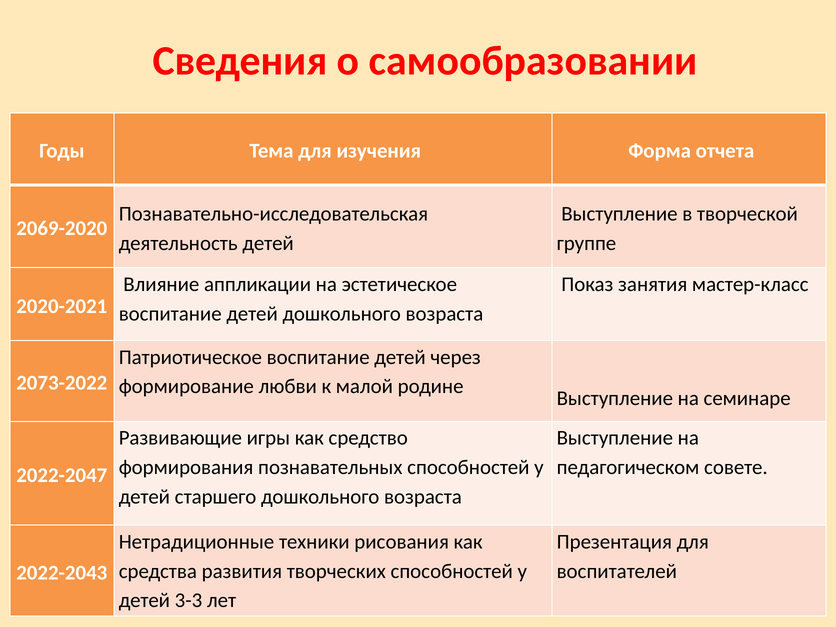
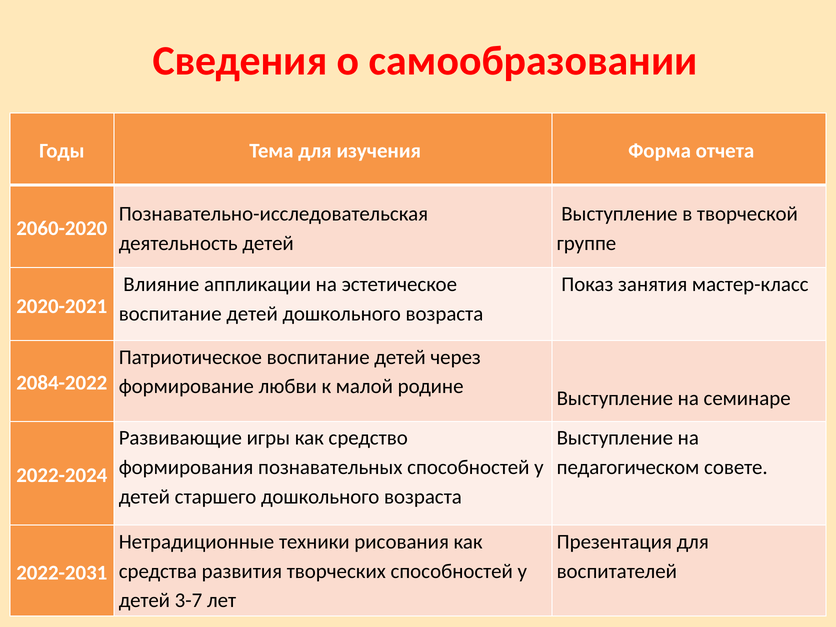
2069-2020: 2069-2020 -> 2060-2020
2073-2022: 2073-2022 -> 2084-2022
2022-2047: 2022-2047 -> 2022-2024
2022-2043: 2022-2043 -> 2022-2031
3-3: 3-3 -> 3-7
